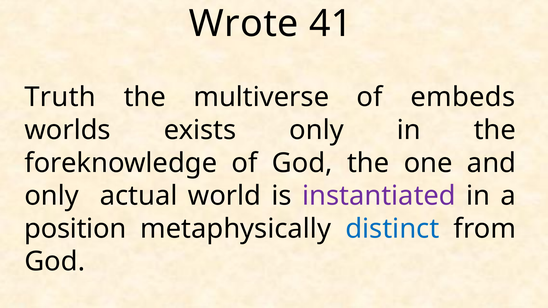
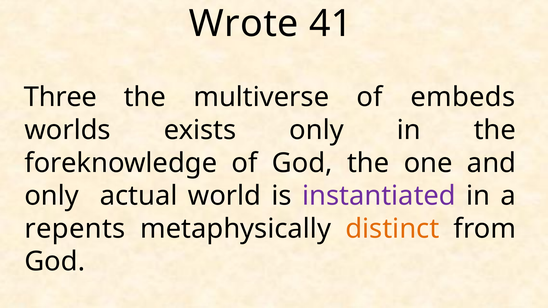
Truth: Truth -> Three
position: position -> repents
distinct colour: blue -> orange
